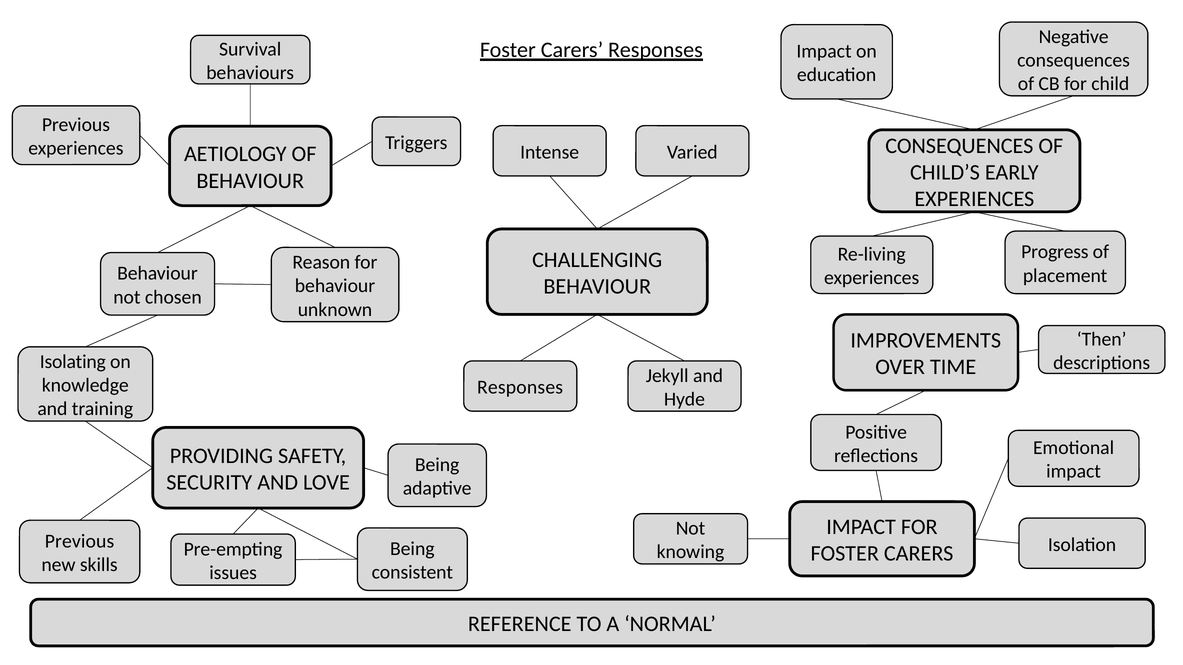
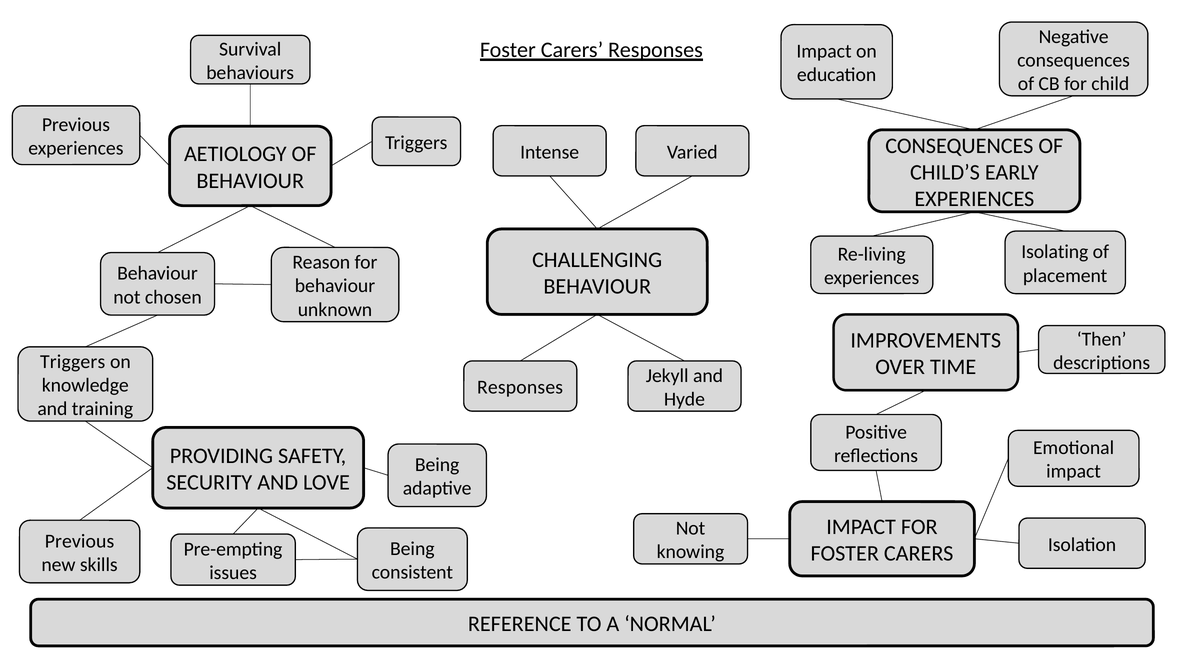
Progress: Progress -> Isolating
Isolating at (73, 362): Isolating -> Triggers
